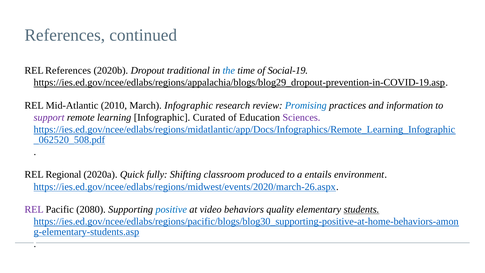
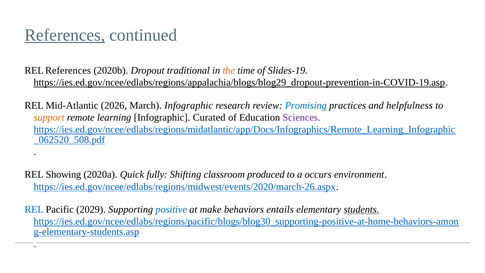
References at (65, 35) underline: none -> present
the colour: blue -> orange
Social-19: Social-19 -> Slides-19
2010: 2010 -> 2026
information: information -> helpfulness
support colour: purple -> orange
Regional: Regional -> Showing
entails: entails -> occurs
REL at (34, 209) colour: purple -> blue
2080: 2080 -> 2029
video: video -> make
quality: quality -> entails
